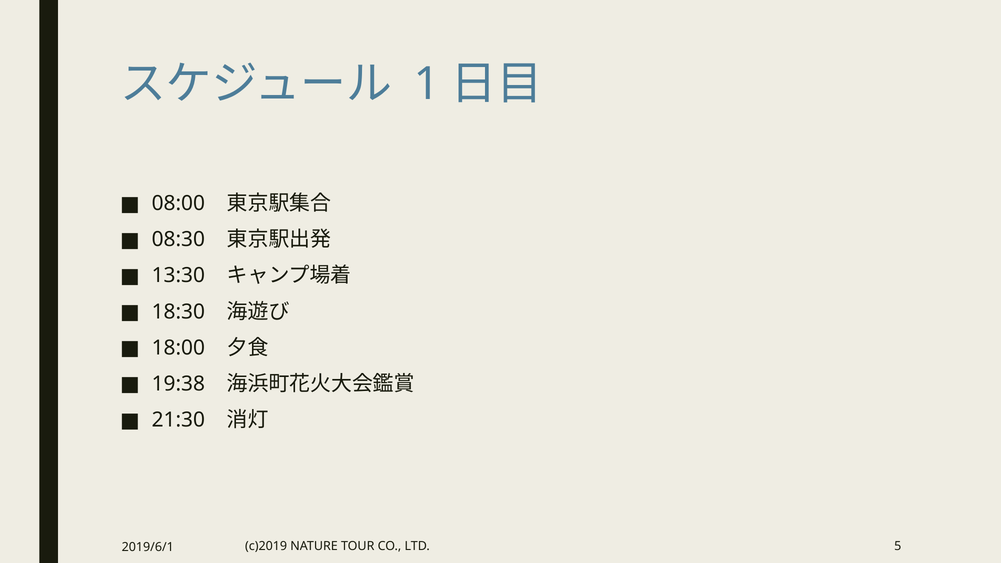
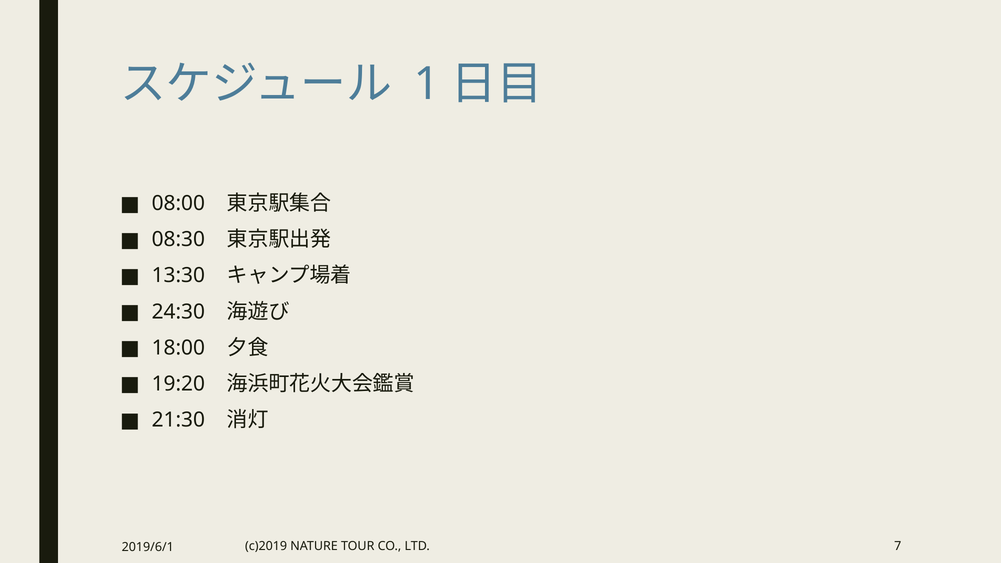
18:30: 18:30 -> 24:30
19:38: 19:38 -> 19:20
5: 5 -> 7
